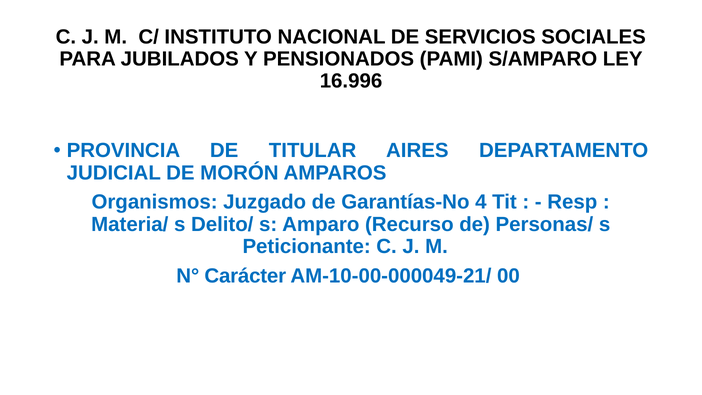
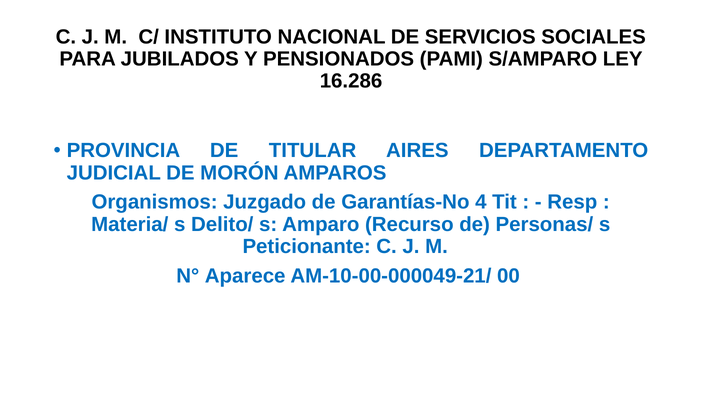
16.996: 16.996 -> 16.286
Carácter: Carácter -> Aparece
